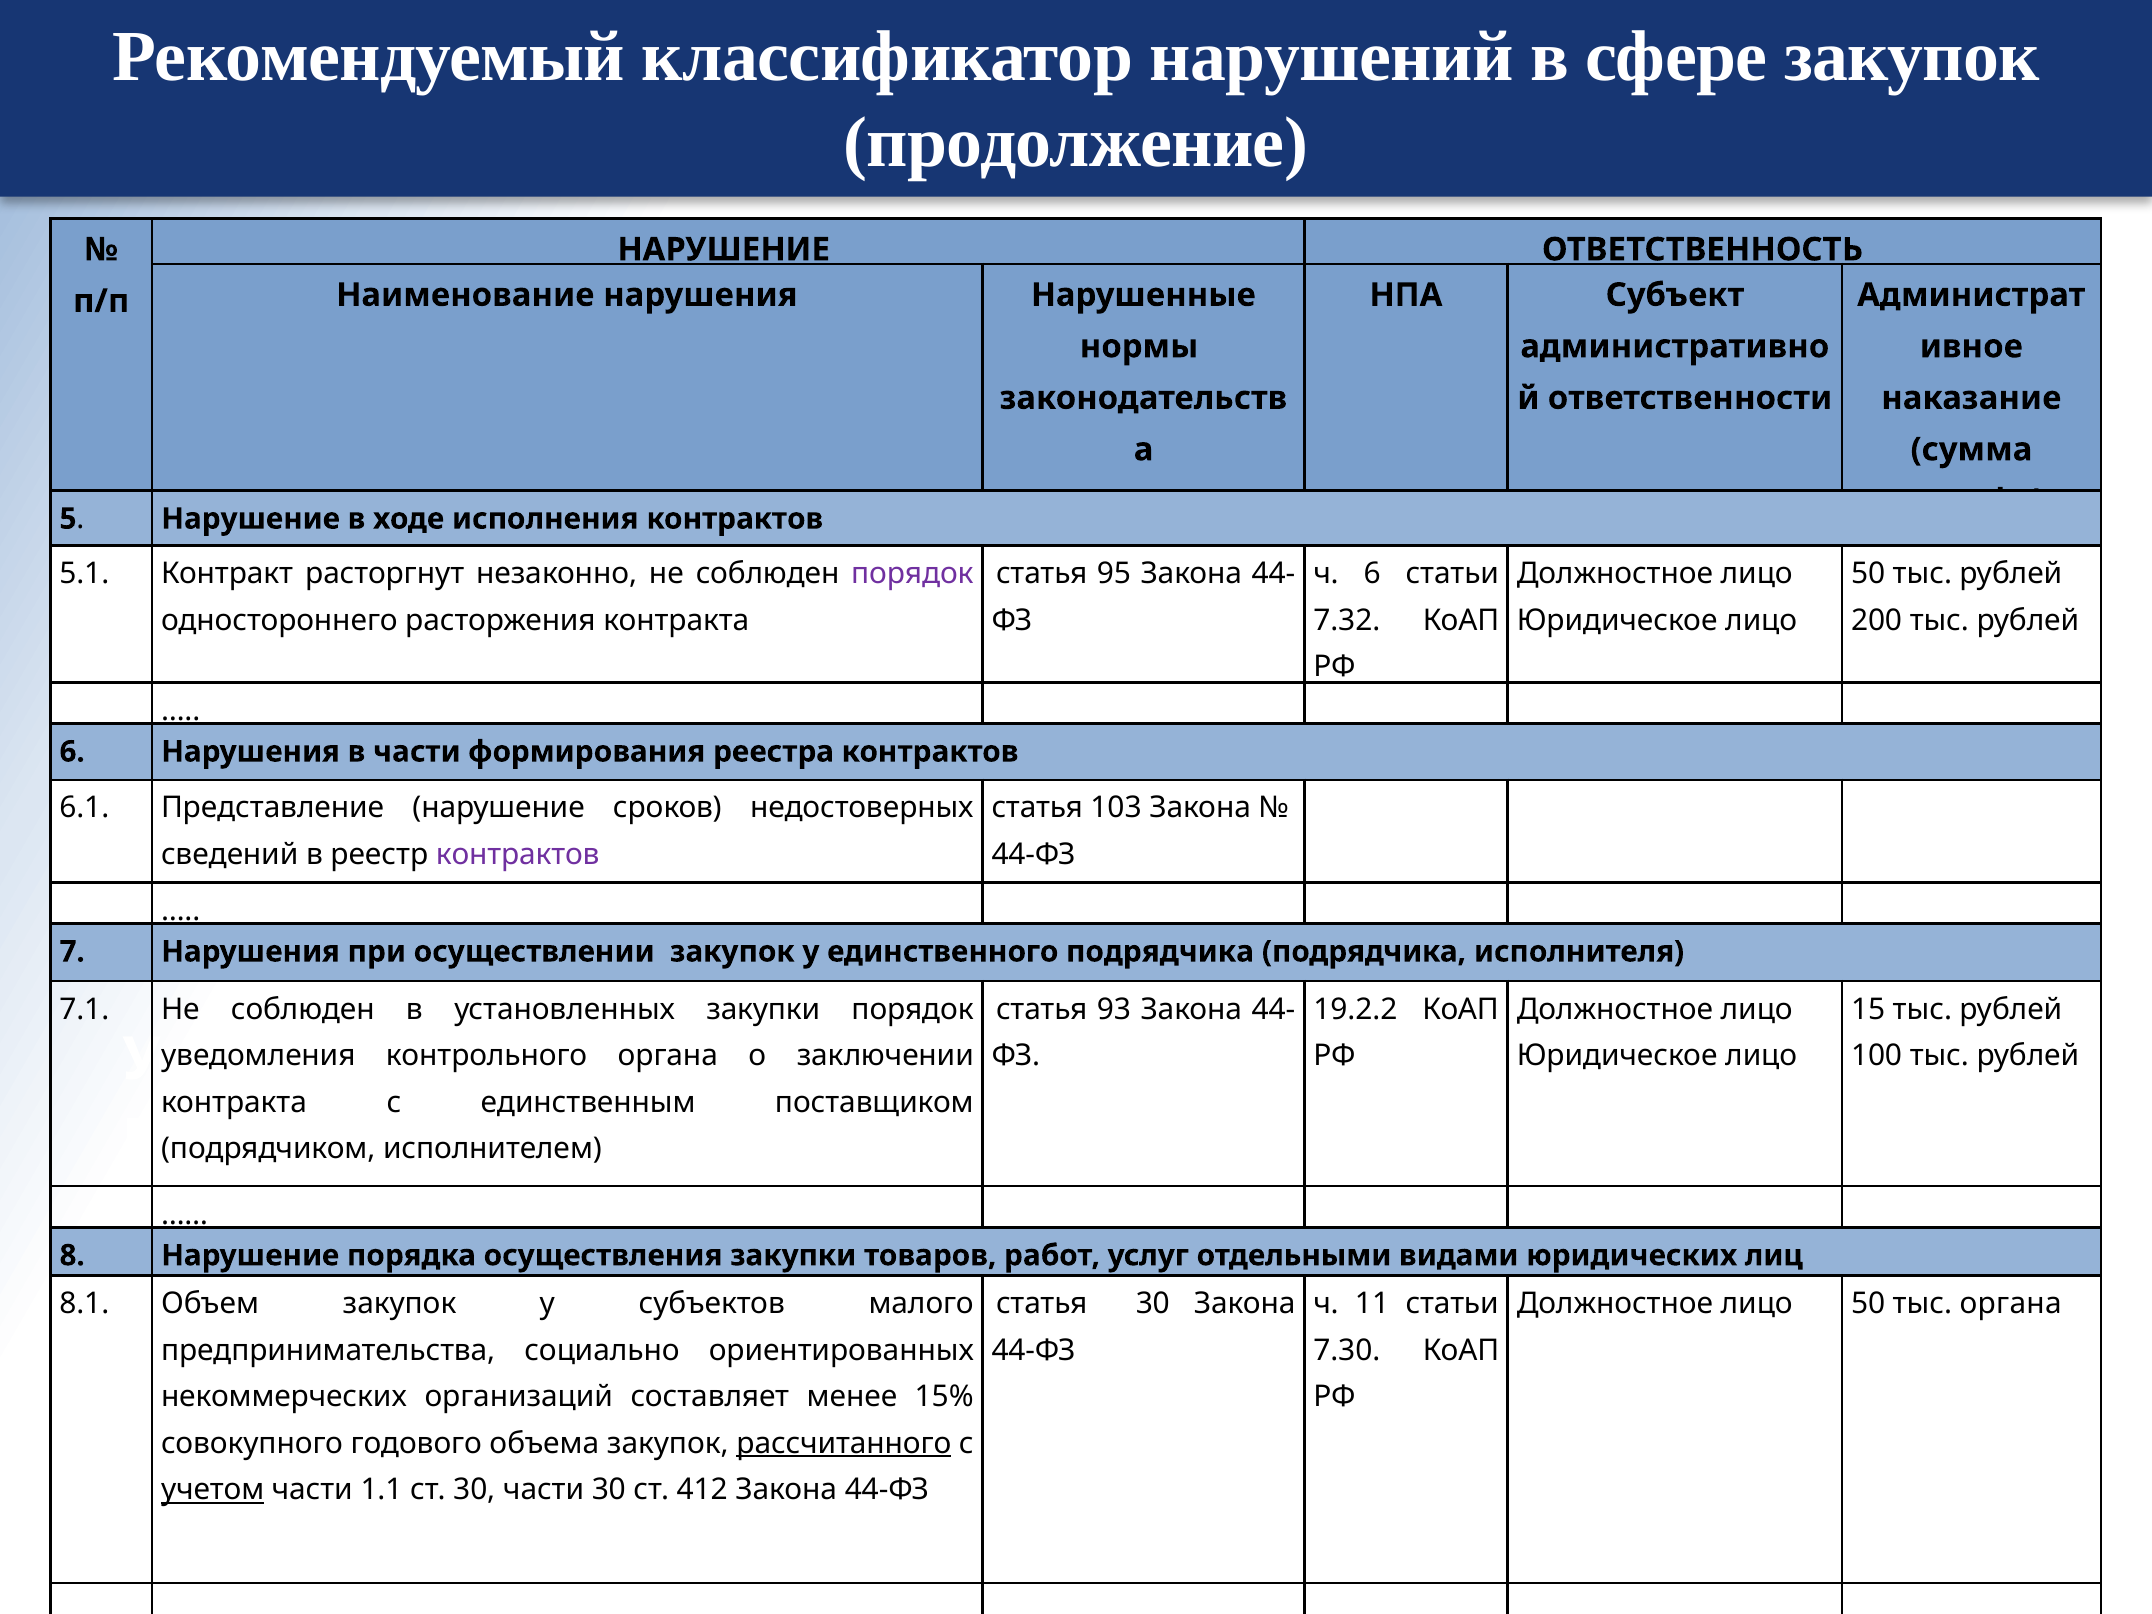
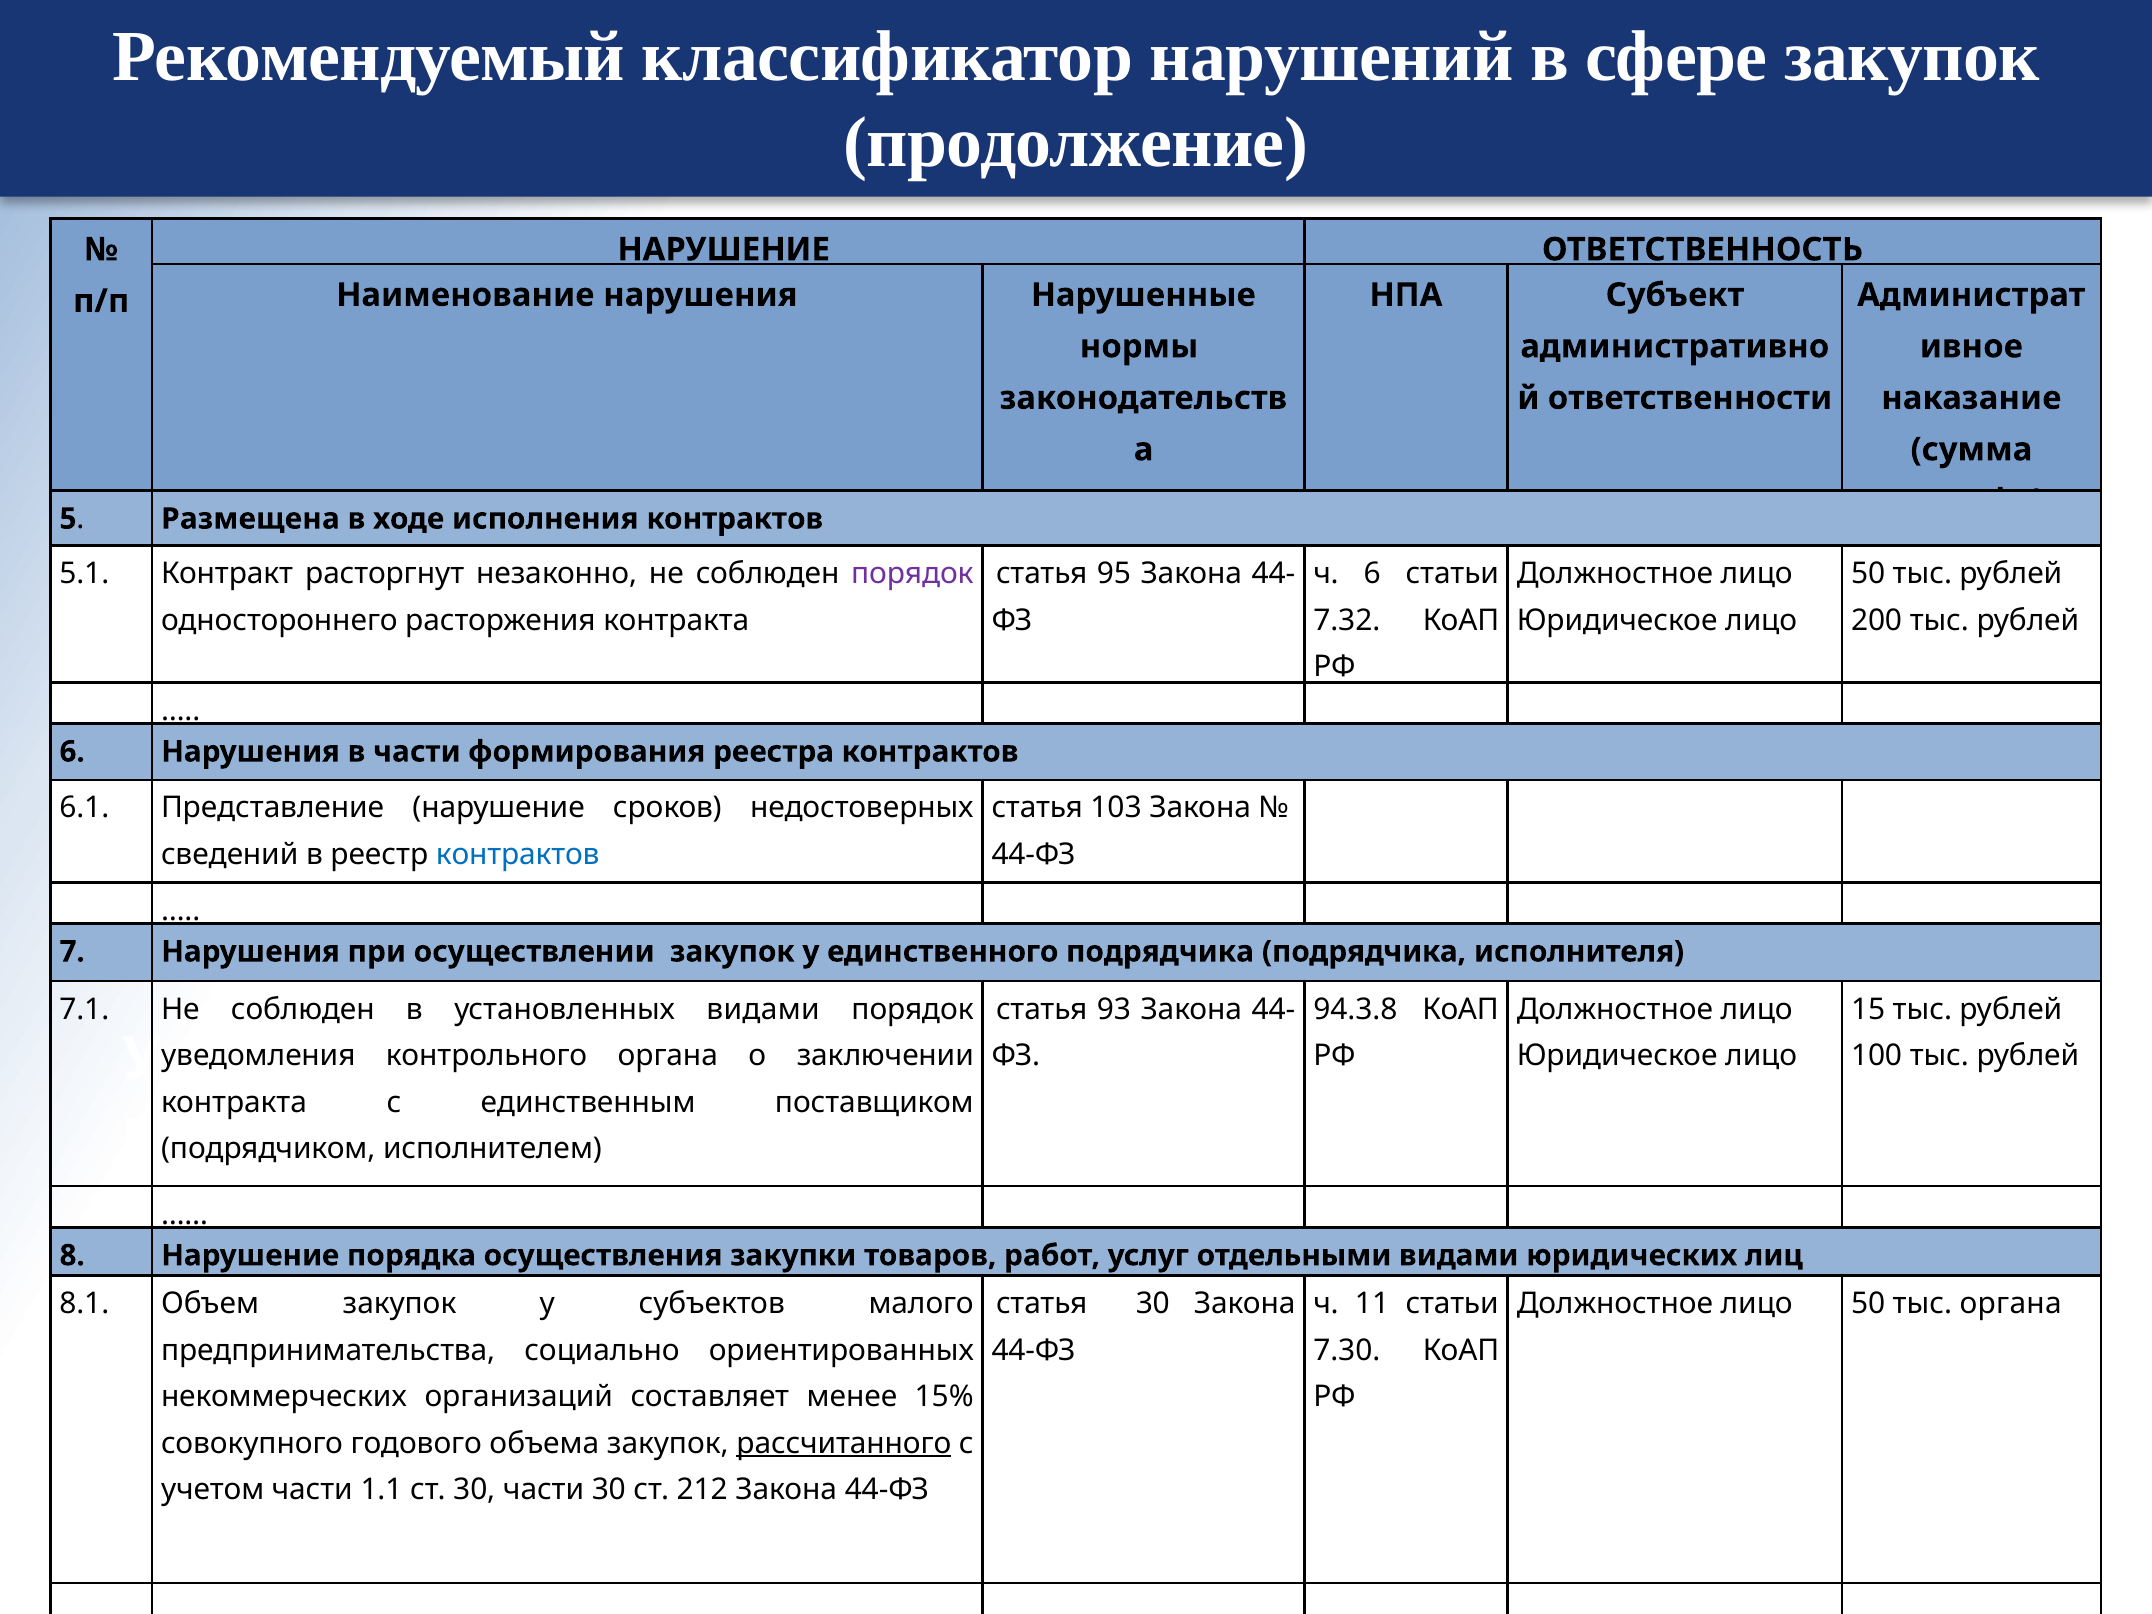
5 Нарушение: Нарушение -> Размещена
контрактов at (518, 854) colour: purple -> blue
установленных закупки: закупки -> видами
19.2.2: 19.2.2 -> 94.3.8
учетом underline: present -> none
412: 412 -> 212
